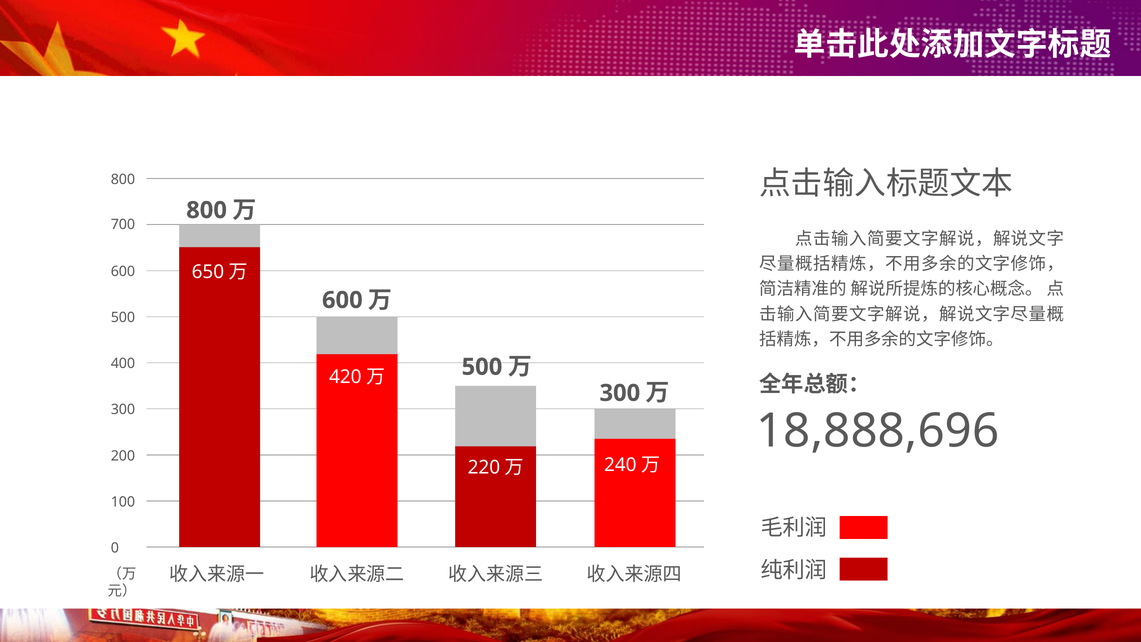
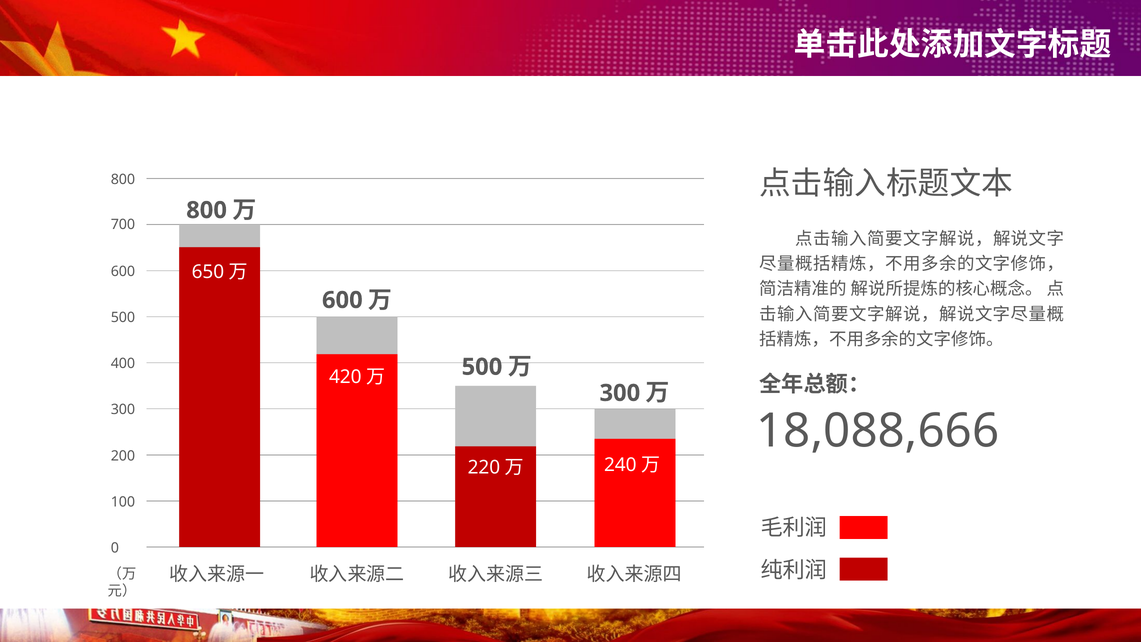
18,888,696: 18,888,696 -> 18,088,666
